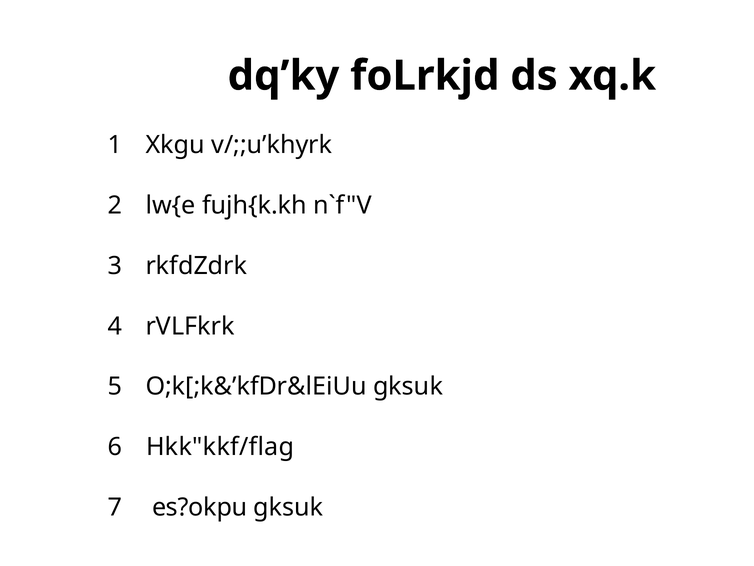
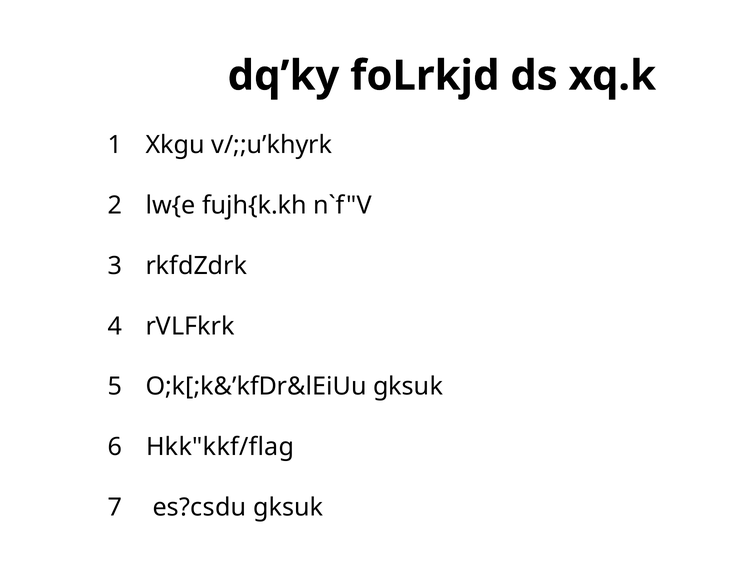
es?okpu: es?okpu -> es?csdu
